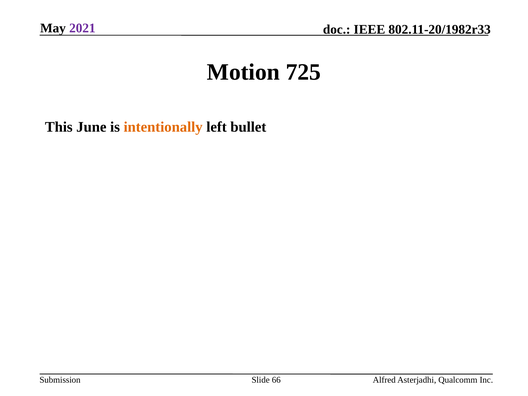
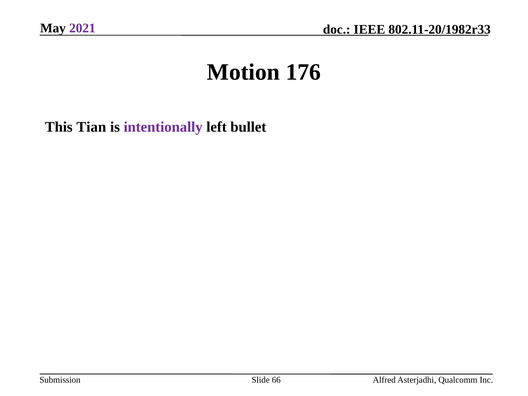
725: 725 -> 176
June: June -> Tian
intentionally colour: orange -> purple
